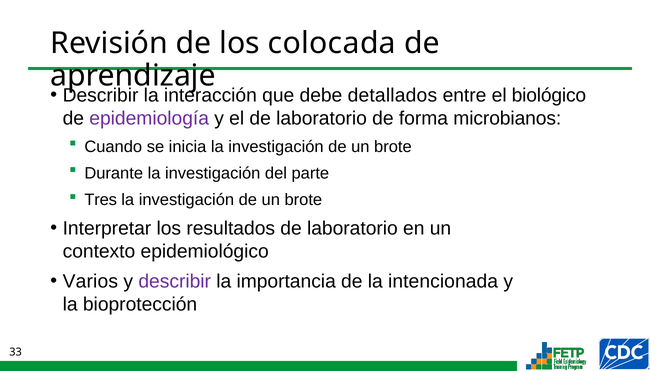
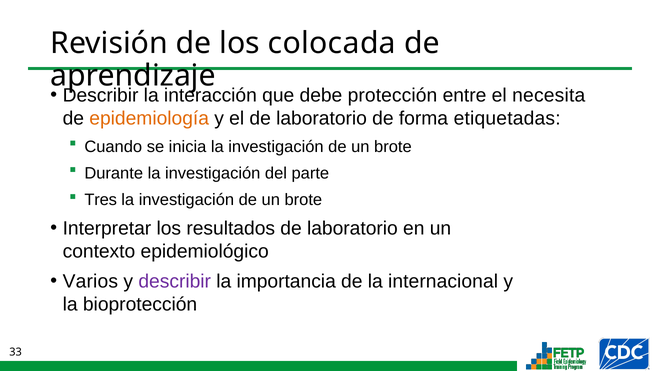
detallados: detallados -> protección
biológico: biológico -> necesita
epidemiología colour: purple -> orange
microbianos: microbianos -> etiquetadas
intencionada: intencionada -> internacional
